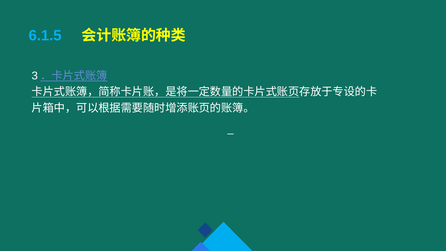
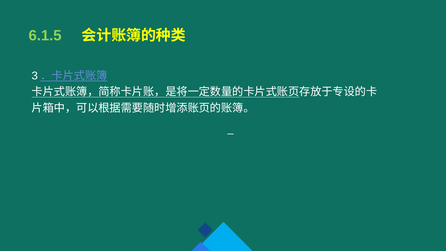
6.1.5 colour: light blue -> light green
